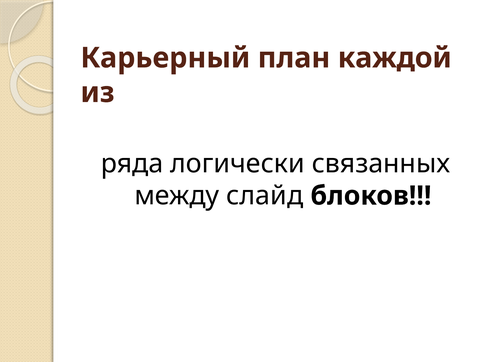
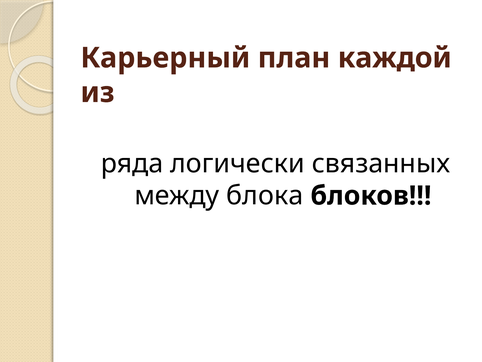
слайд: слайд -> блока
